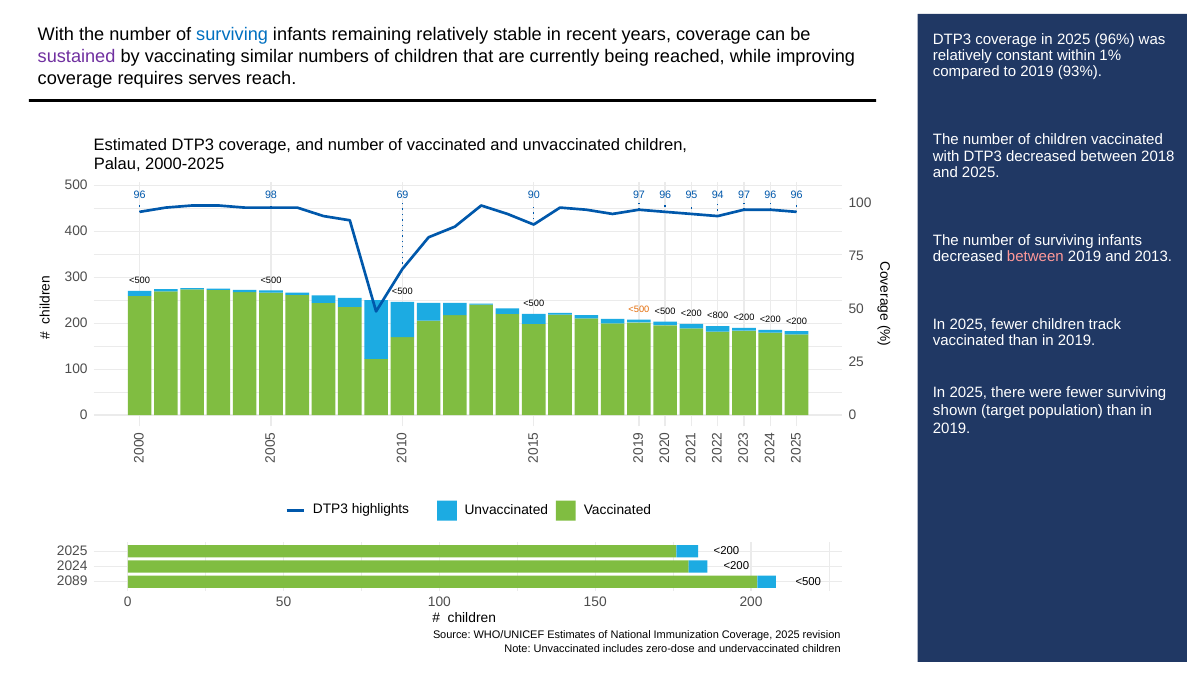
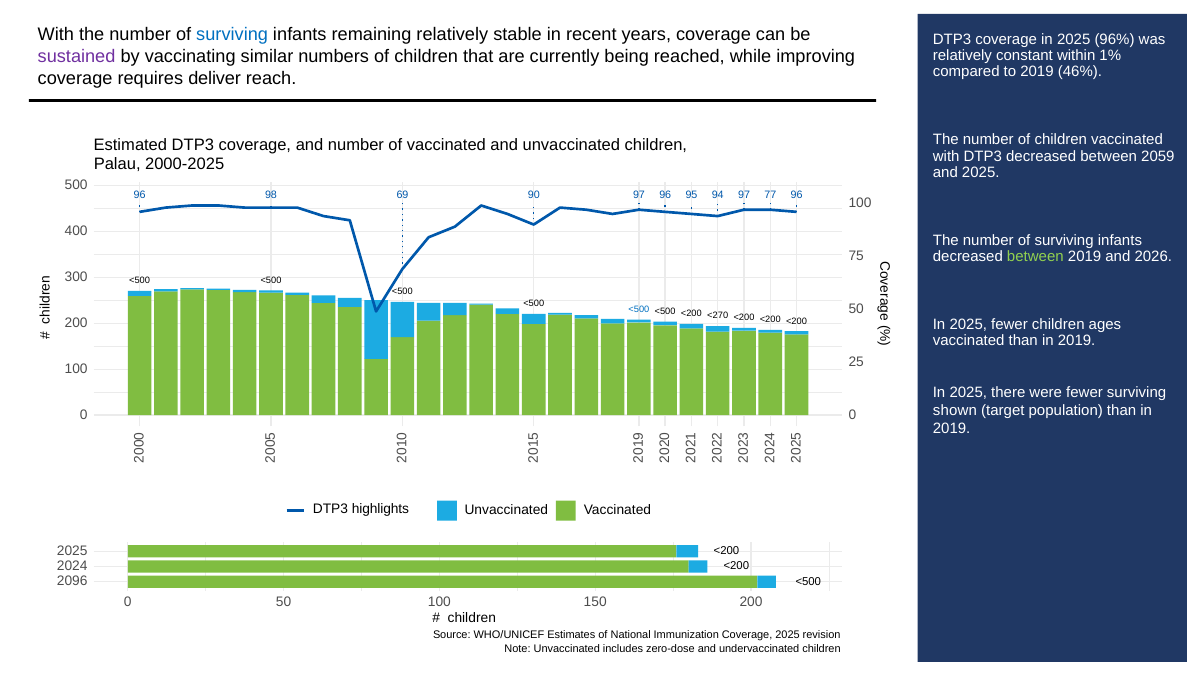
93%: 93% -> 46%
serves: serves -> deliver
2018: 2018 -> 2059
94 97 96: 96 -> 77
between at (1035, 256) colour: pink -> light green
2013: 2013 -> 2026
<500 at (639, 310) colour: orange -> blue
<800: <800 -> <270
track: track -> ages
2089: 2089 -> 2096
